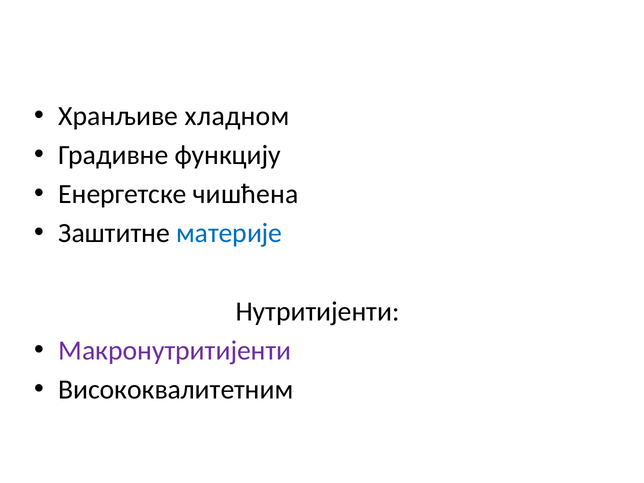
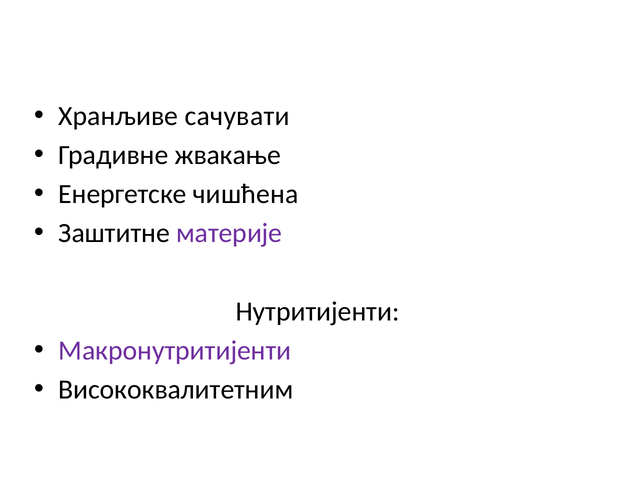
хладном: хладном -> сачувати
функцију: функцију -> жвакање
материје colour: blue -> purple
